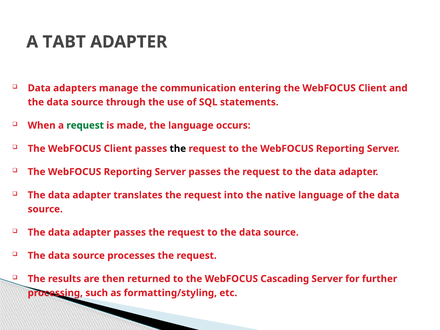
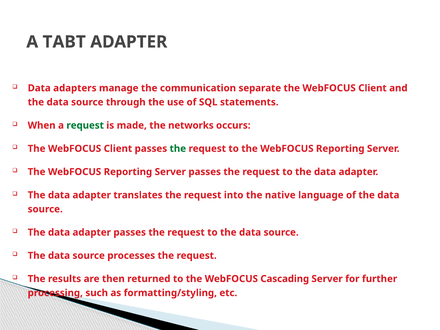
entering: entering -> separate
the language: language -> networks
the at (178, 149) colour: black -> green
